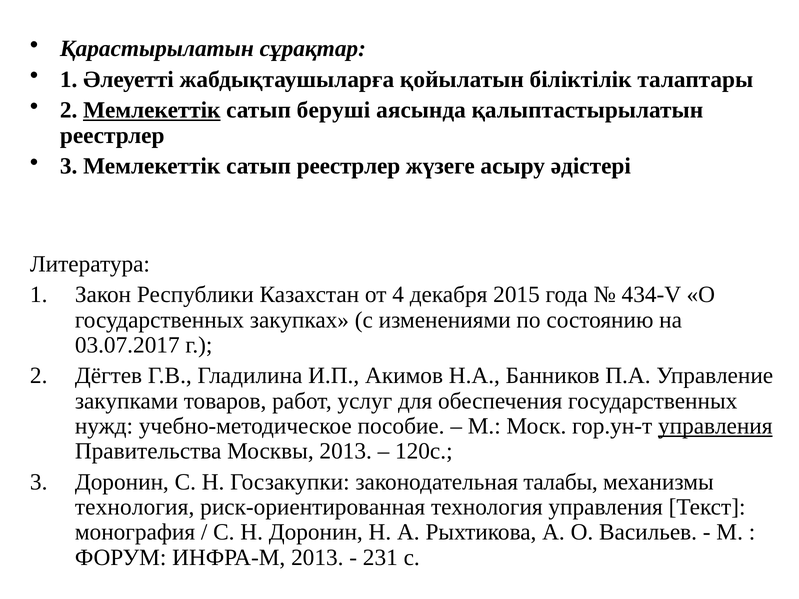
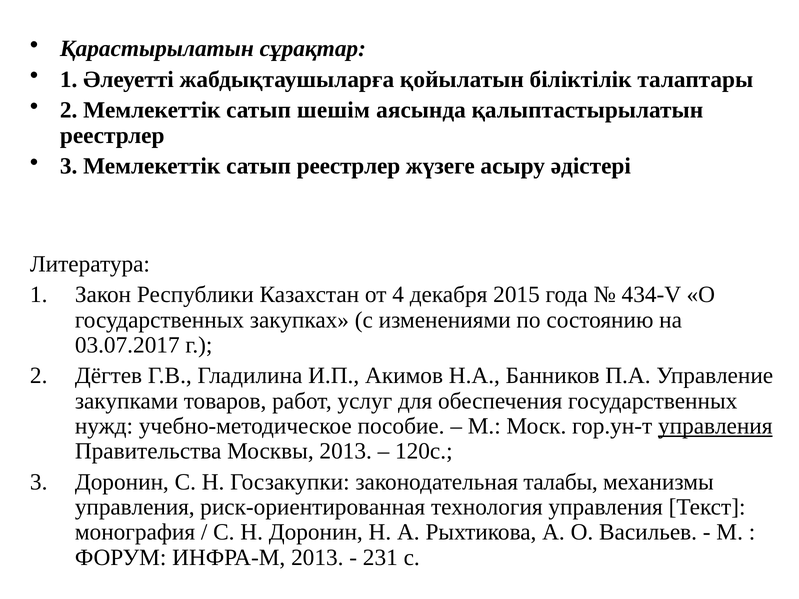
Мемлекеттік at (152, 110) underline: present -> none
беруші: беруші -> шешім
технология at (135, 507): технология -> управления
